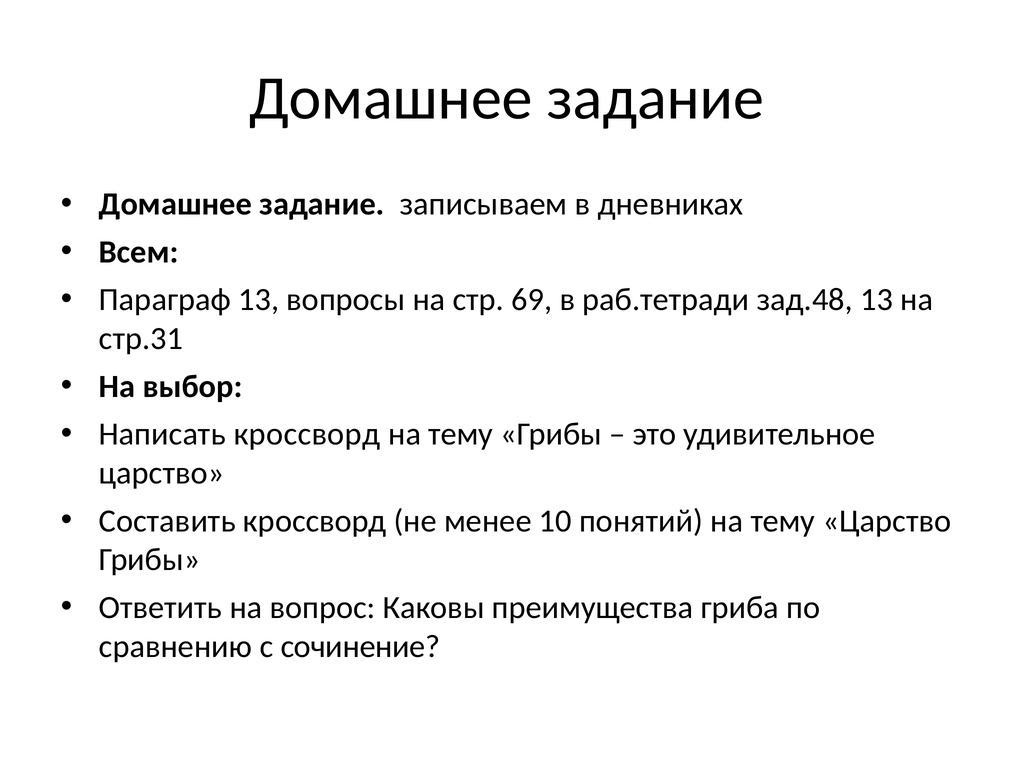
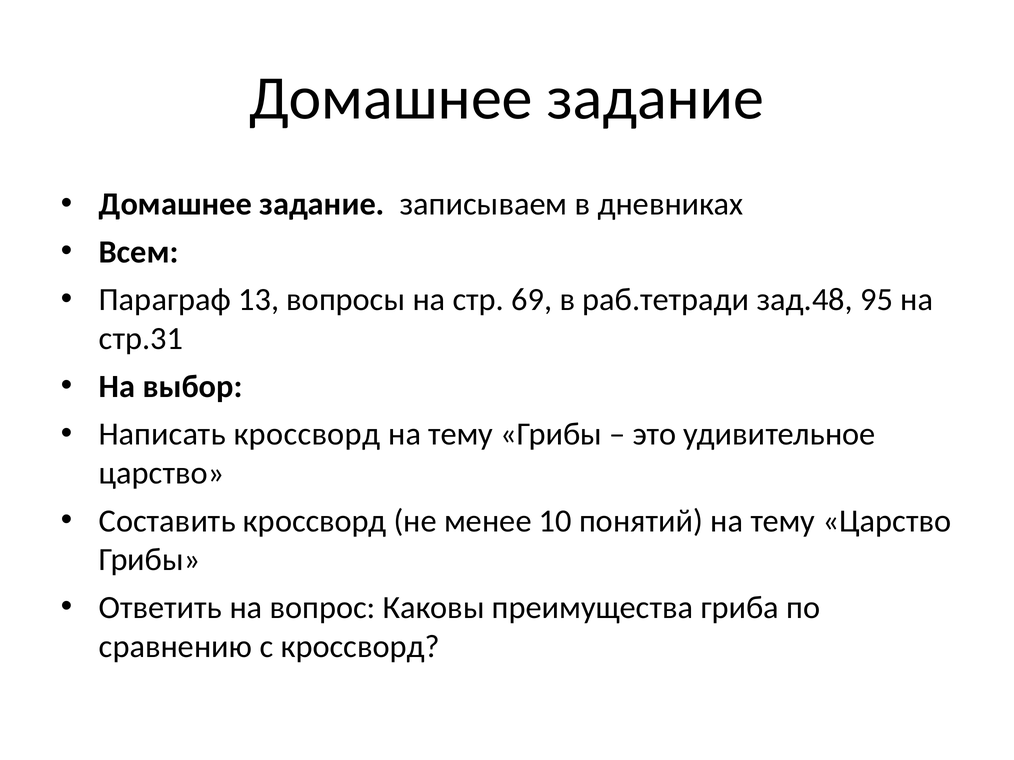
зад.48 13: 13 -> 95
с сочинение: сочинение -> кроссворд
